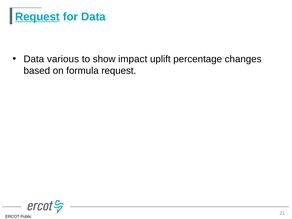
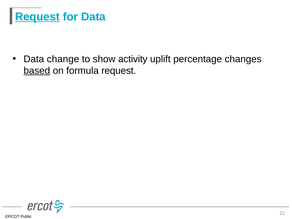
various: various -> change
impact: impact -> activity
based underline: none -> present
